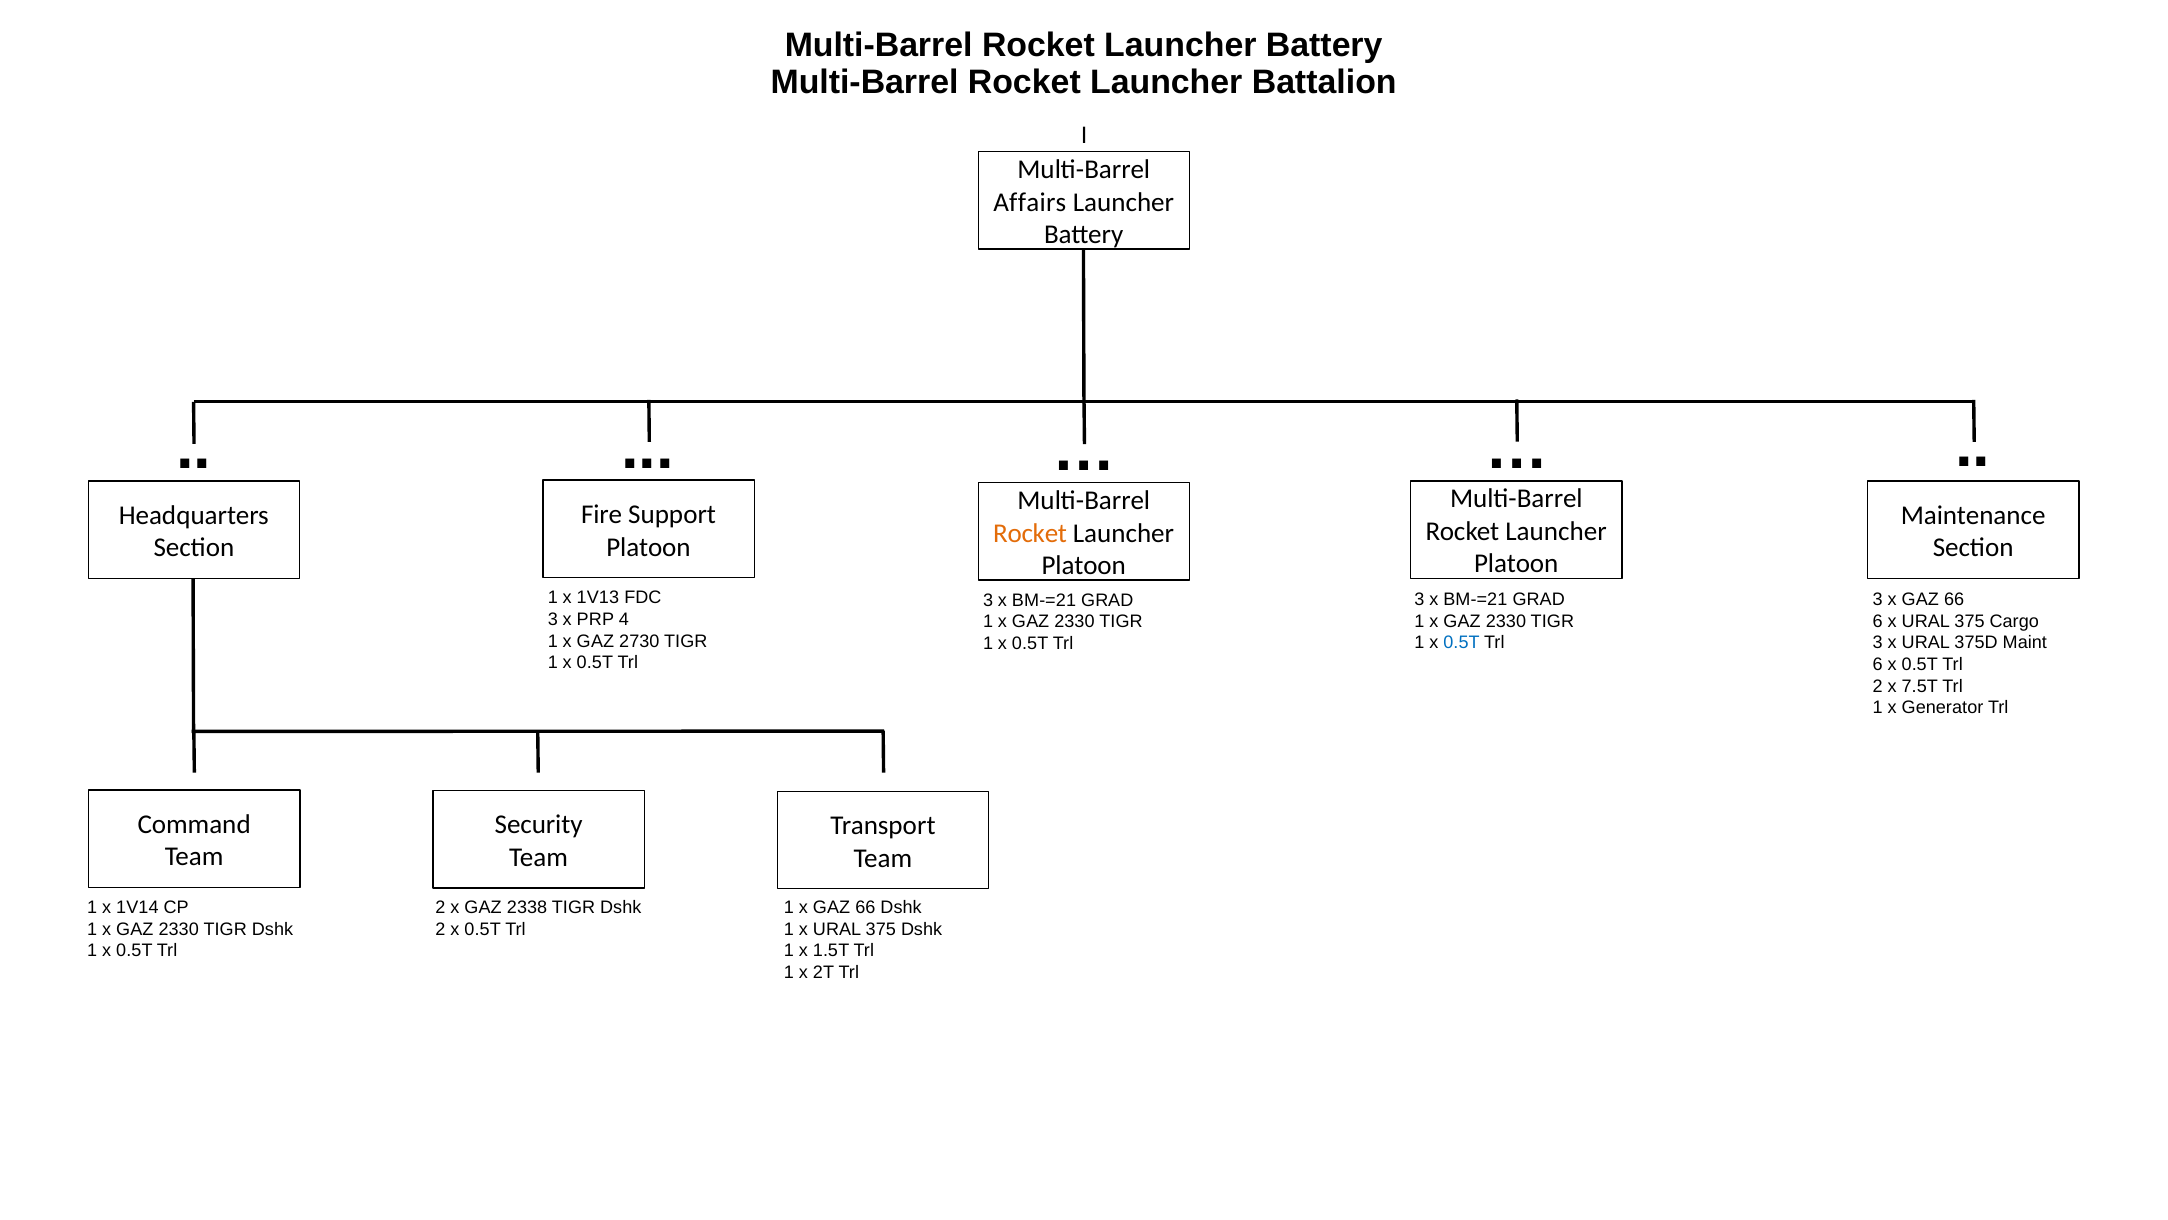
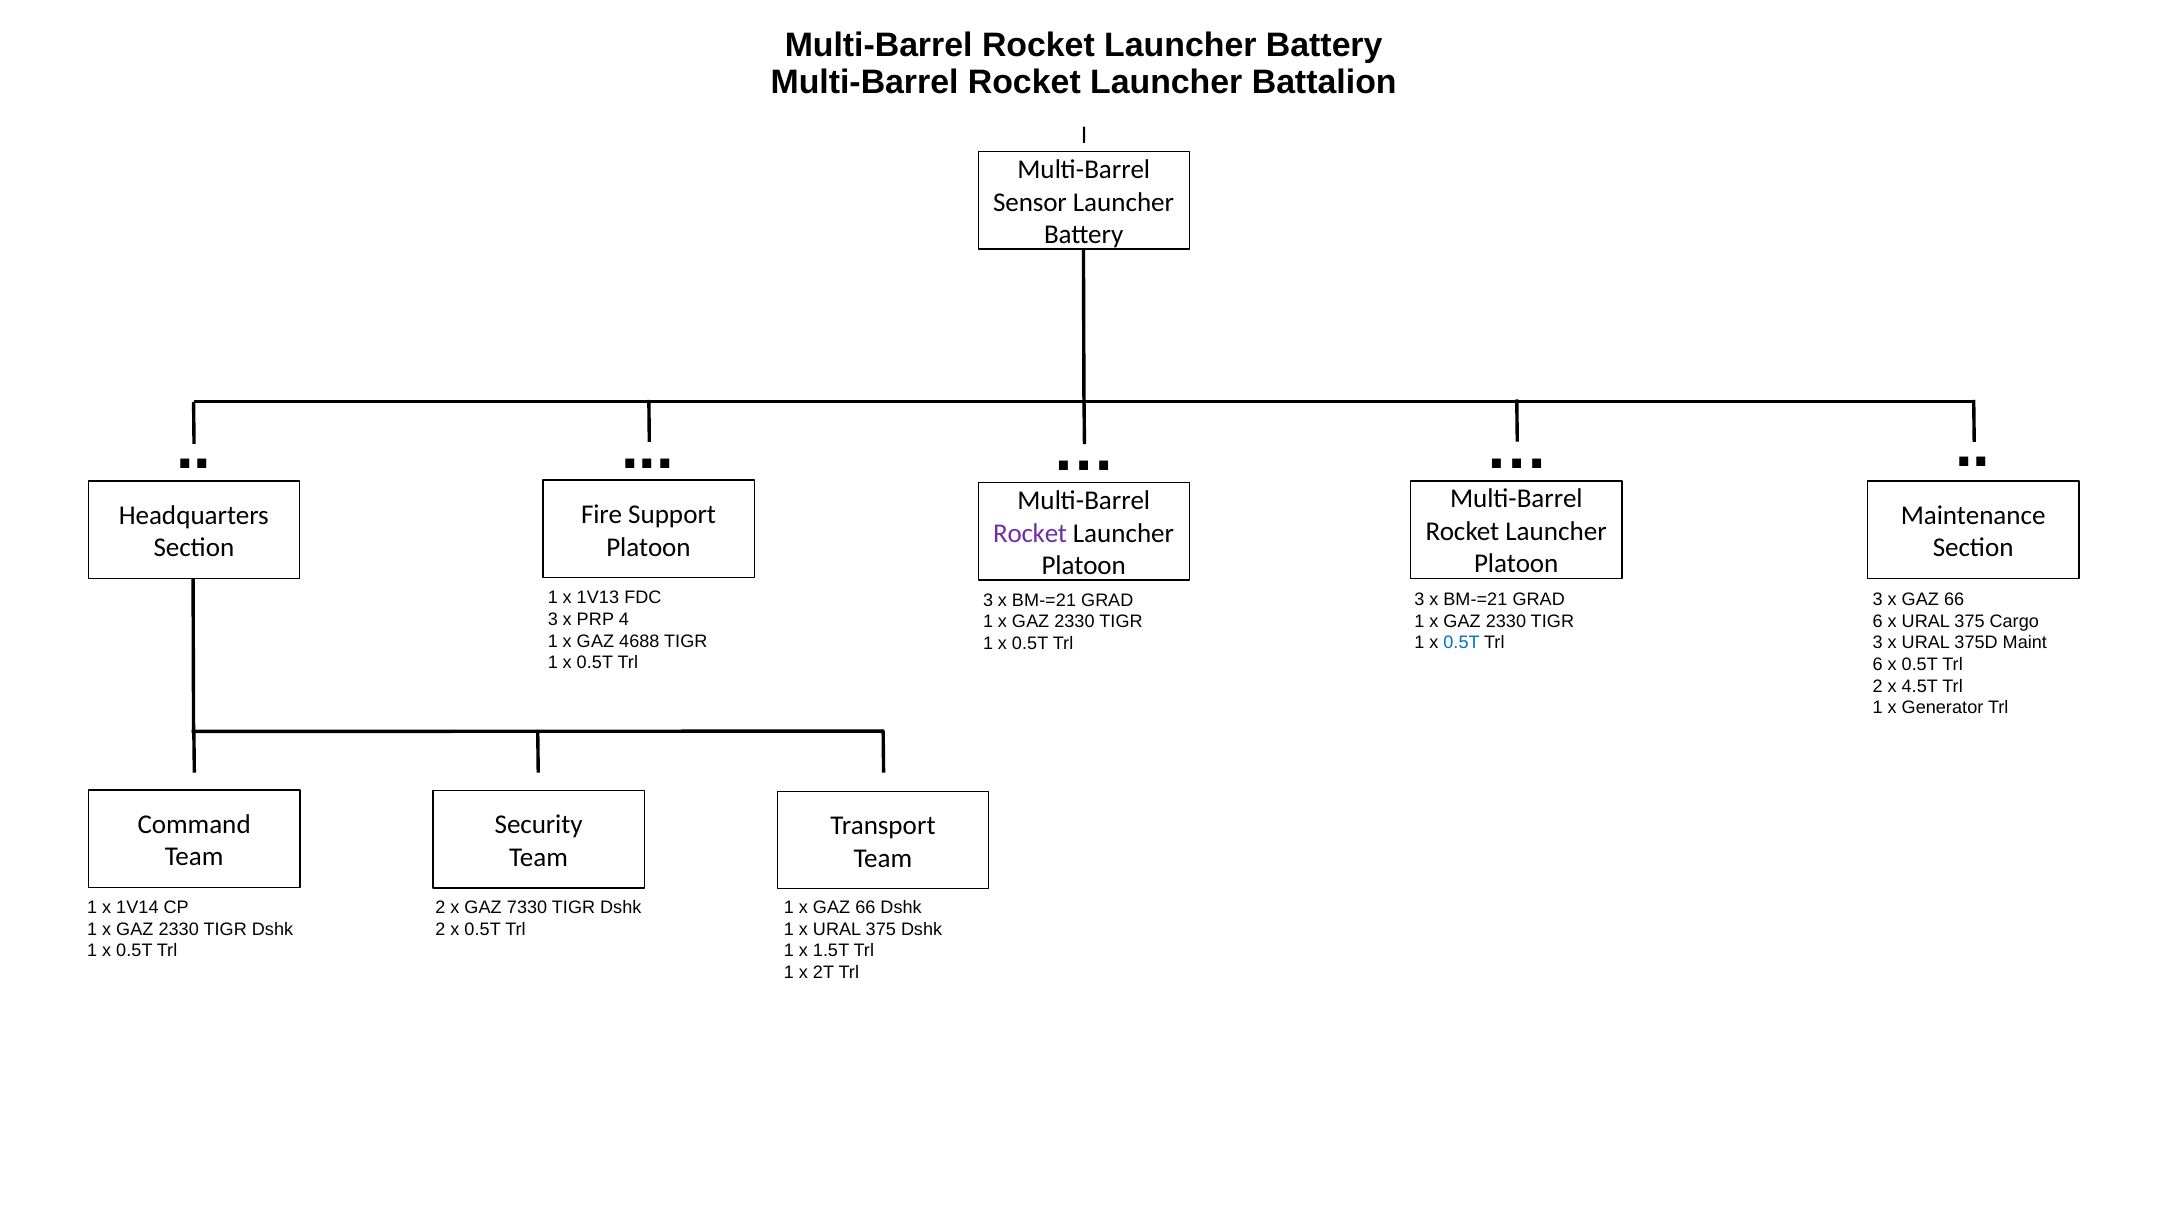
Affairs: Affairs -> Sensor
Rocket at (1030, 533) colour: orange -> purple
2730: 2730 -> 4688
7.5T: 7.5T -> 4.5T
2338: 2338 -> 7330
